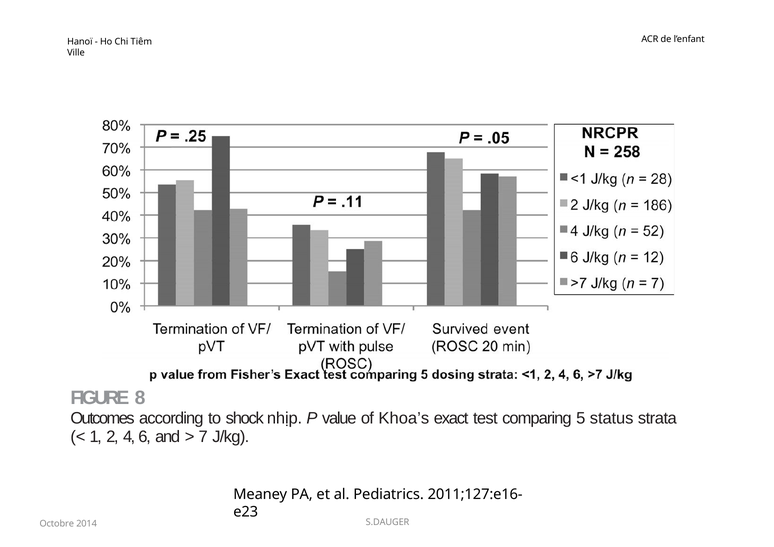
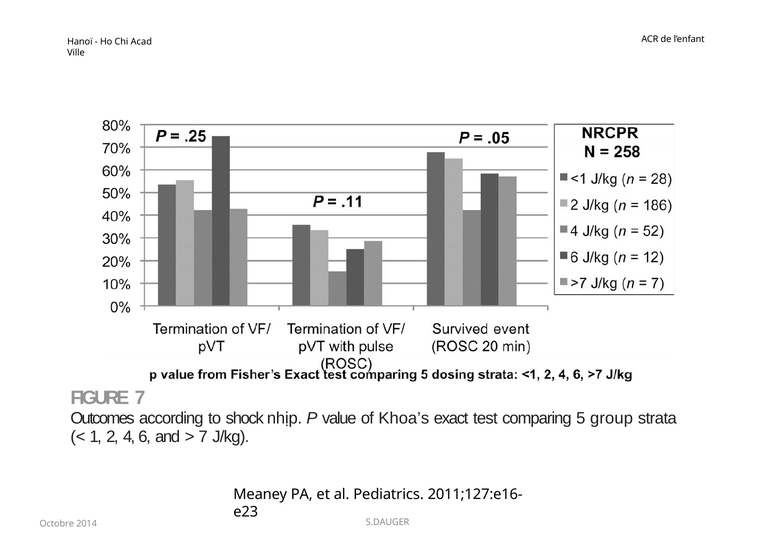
Tiêm: Tiêm -> Acad
FIGURE 8: 8 -> 7
status: status -> group
